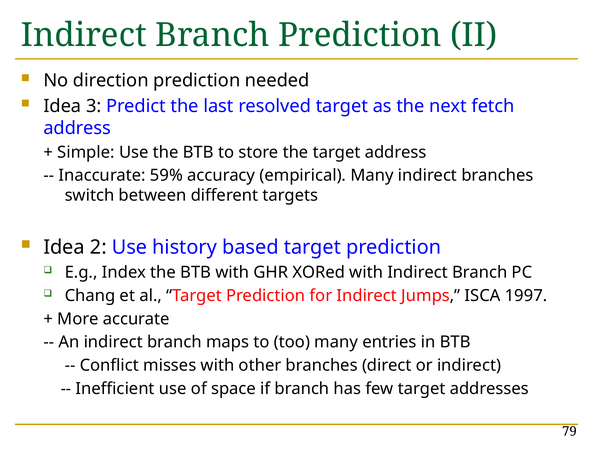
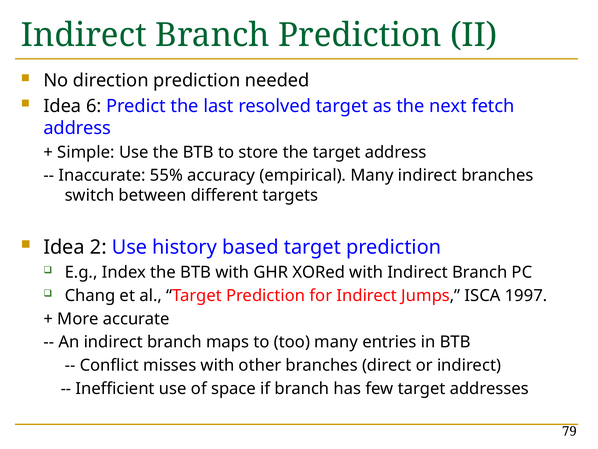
3: 3 -> 6
59%: 59% -> 55%
